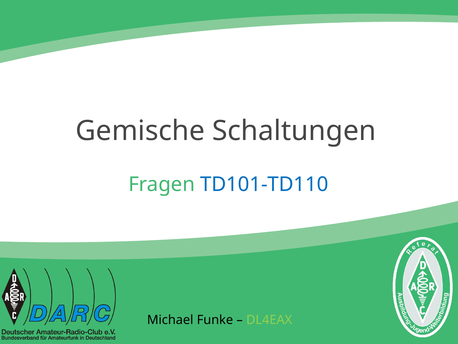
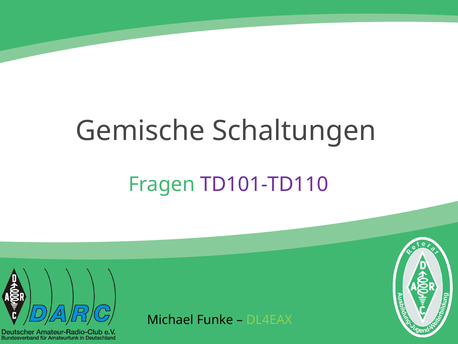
TD101-TD110 colour: blue -> purple
